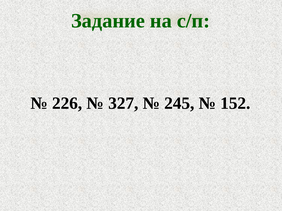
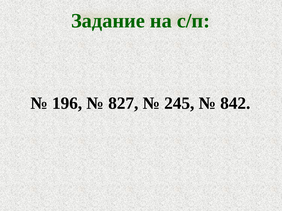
226: 226 -> 196
327: 327 -> 827
152: 152 -> 842
